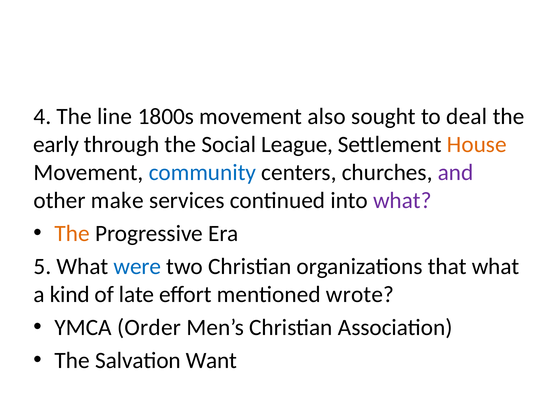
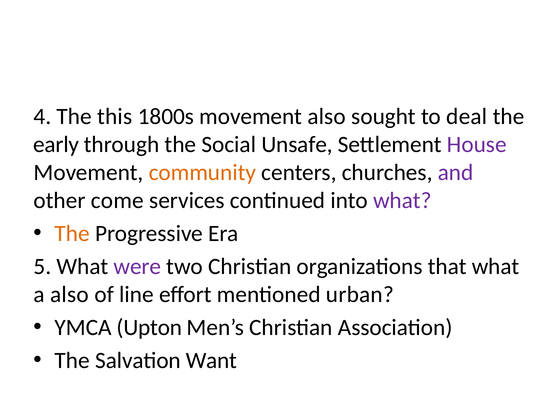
line: line -> this
League: League -> Unsafe
House colour: orange -> purple
community colour: blue -> orange
make: make -> come
were colour: blue -> purple
a kind: kind -> also
late: late -> line
wrote: wrote -> urban
Order: Order -> Upton
